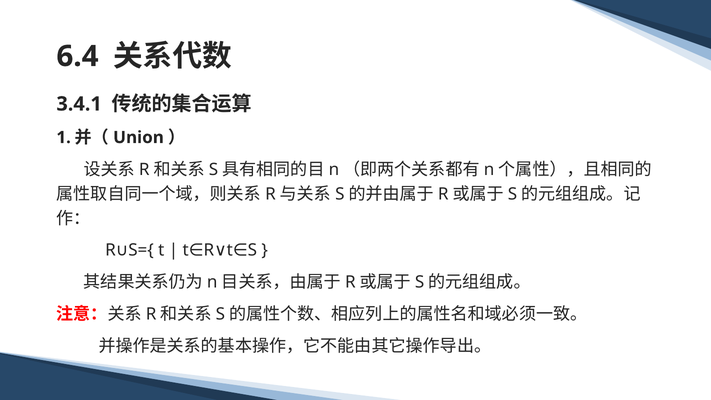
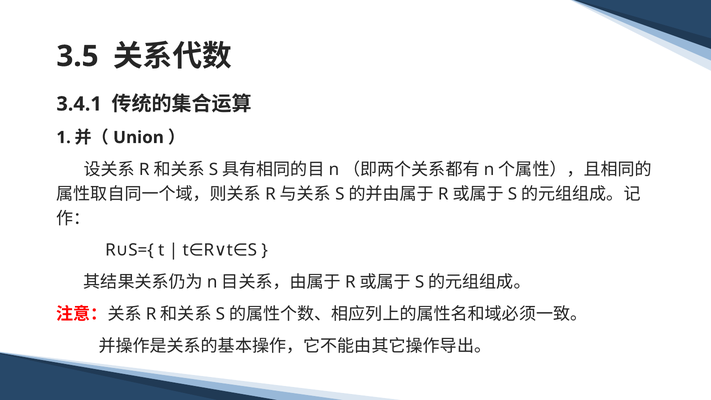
6.4: 6.4 -> 3.5
